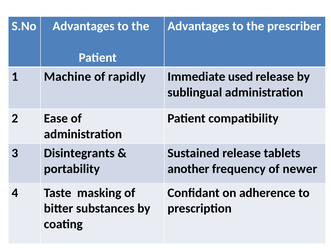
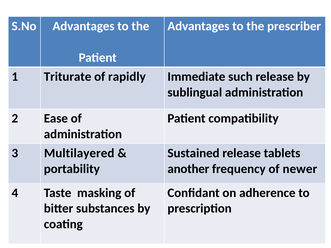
Machine: Machine -> Triturate
used: used -> such
Disintegrants: Disintegrants -> Multilayered
